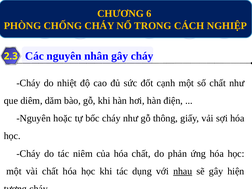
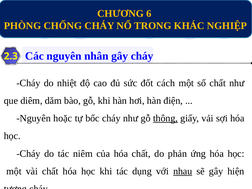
TRONG CÁCH: CÁCH -> KHÁC
đốt cạnh: cạnh -> cách
thông underline: none -> present
